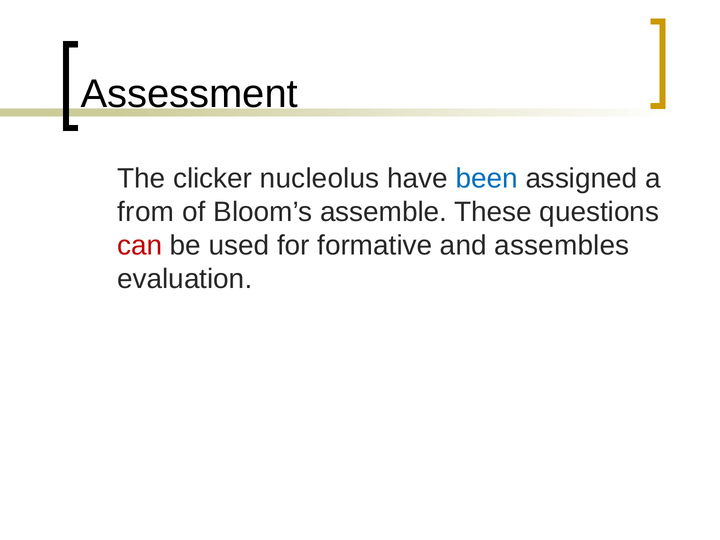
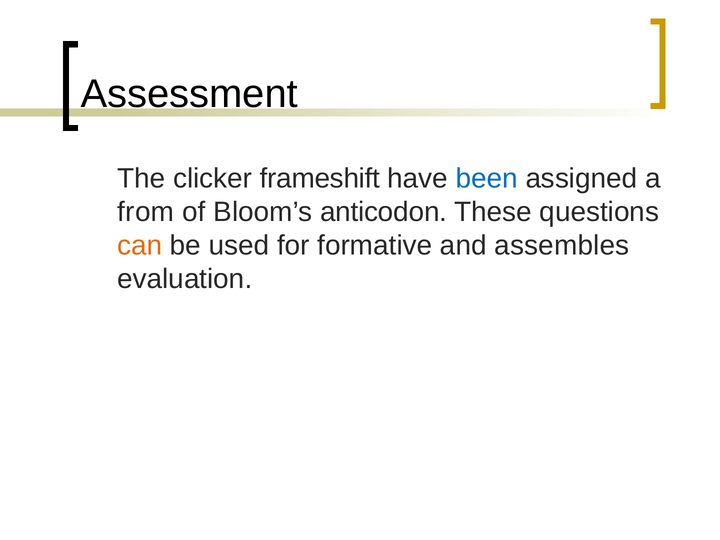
nucleolus: nucleolus -> frameshift
assemble: assemble -> anticodon
can colour: red -> orange
